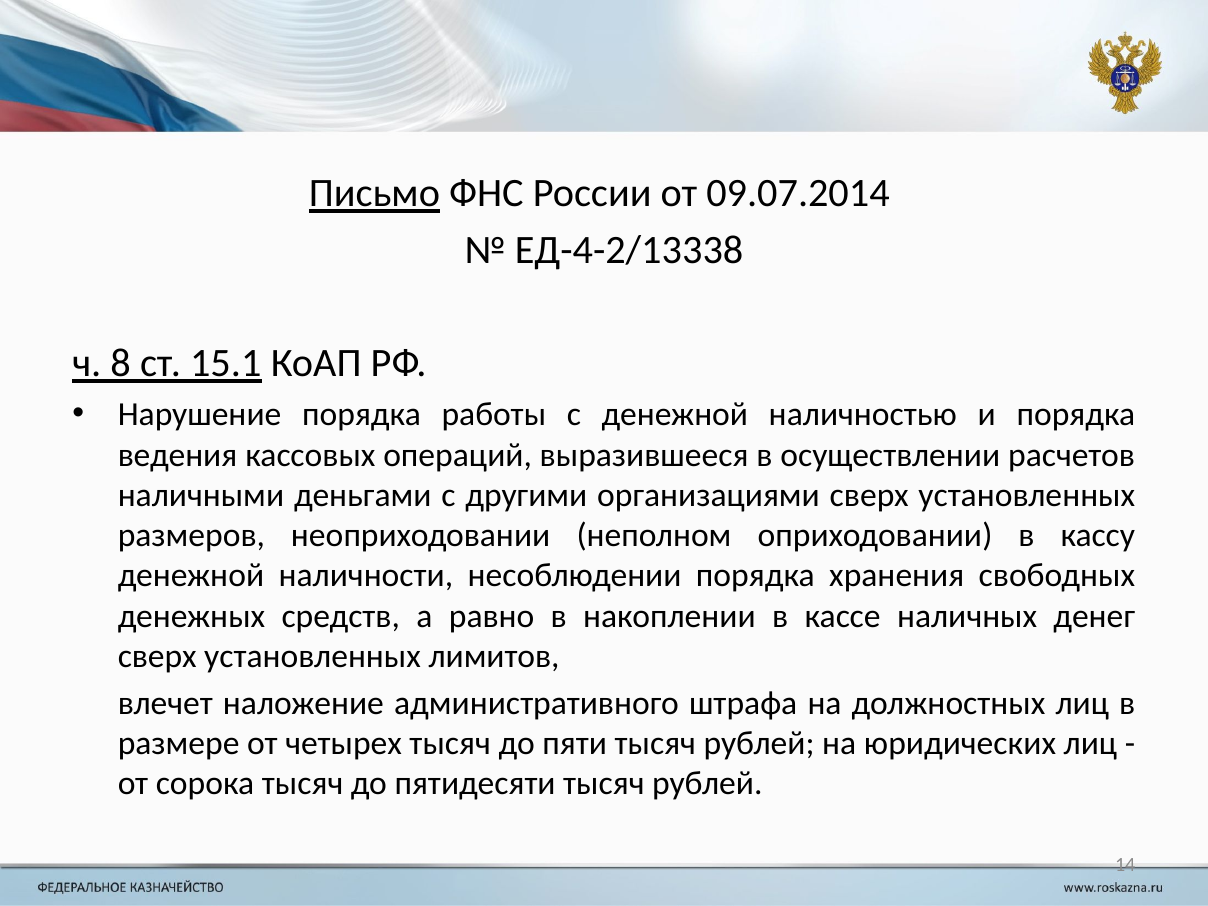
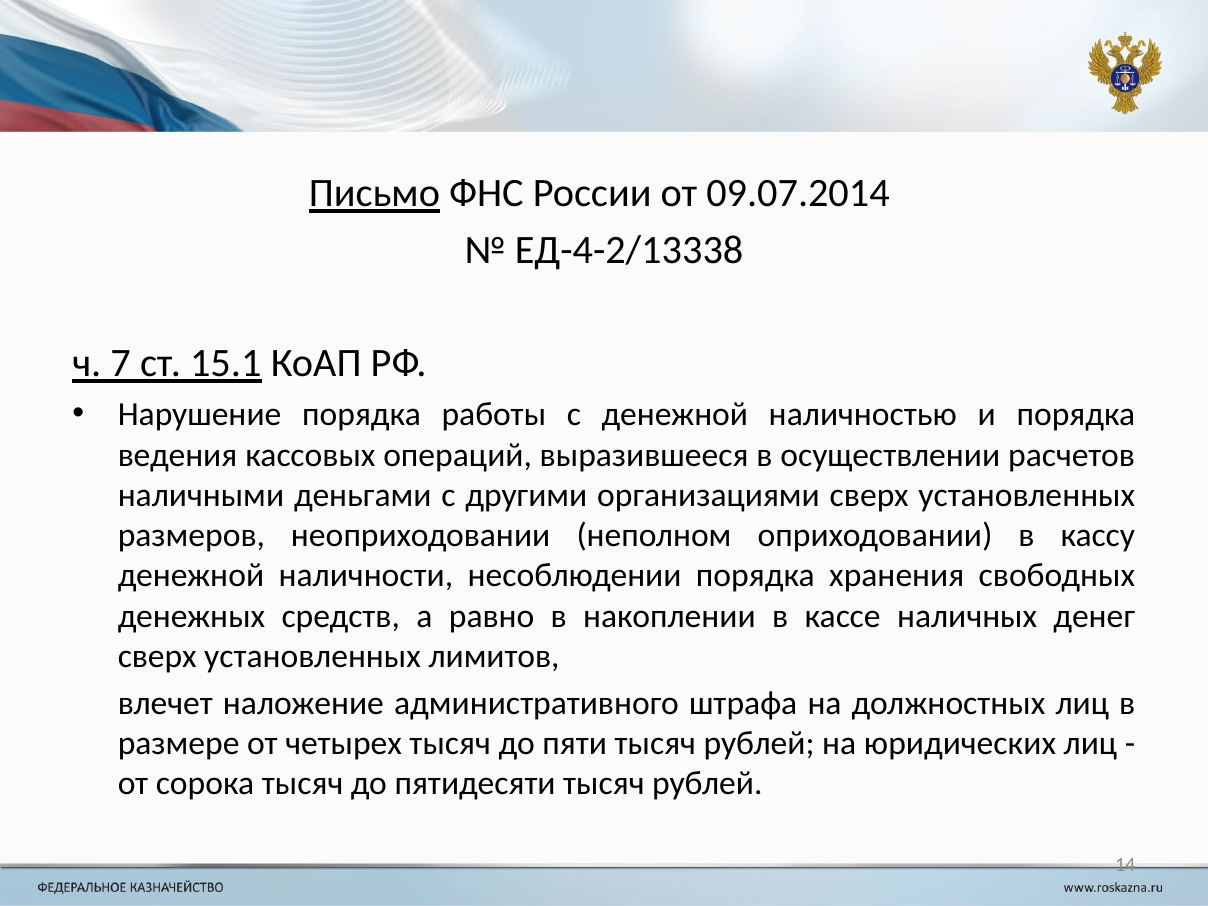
8: 8 -> 7
